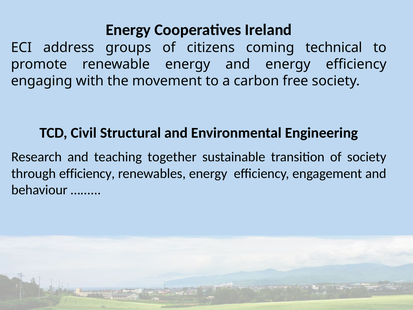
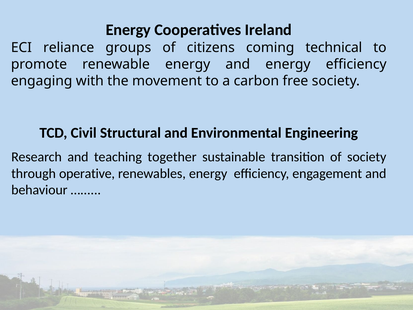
address: address -> reliance
through efficiency: efficiency -> operative
